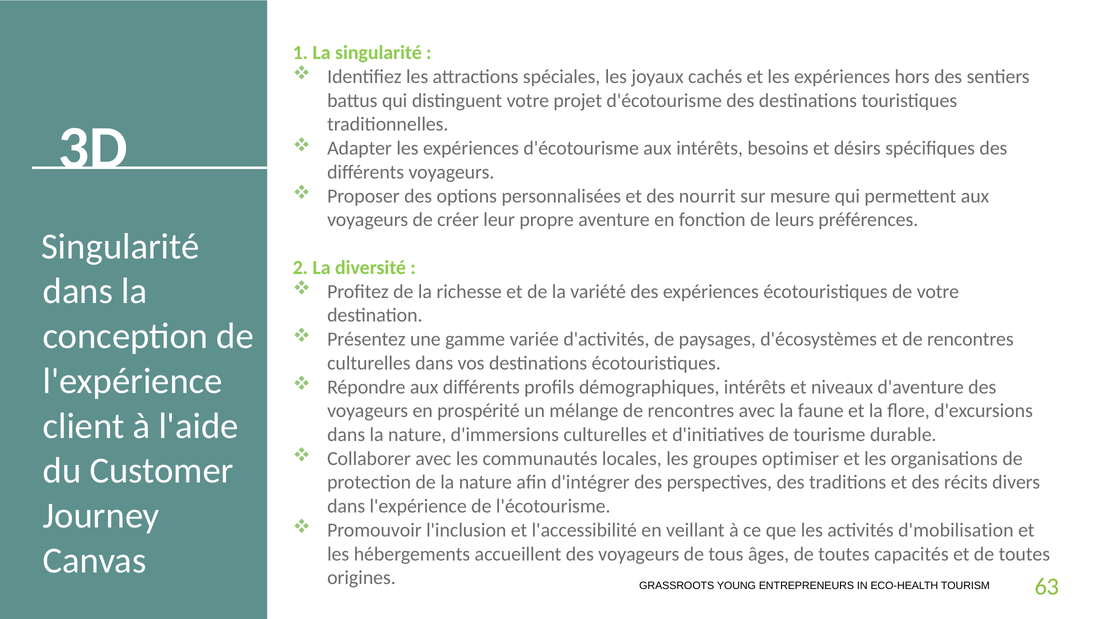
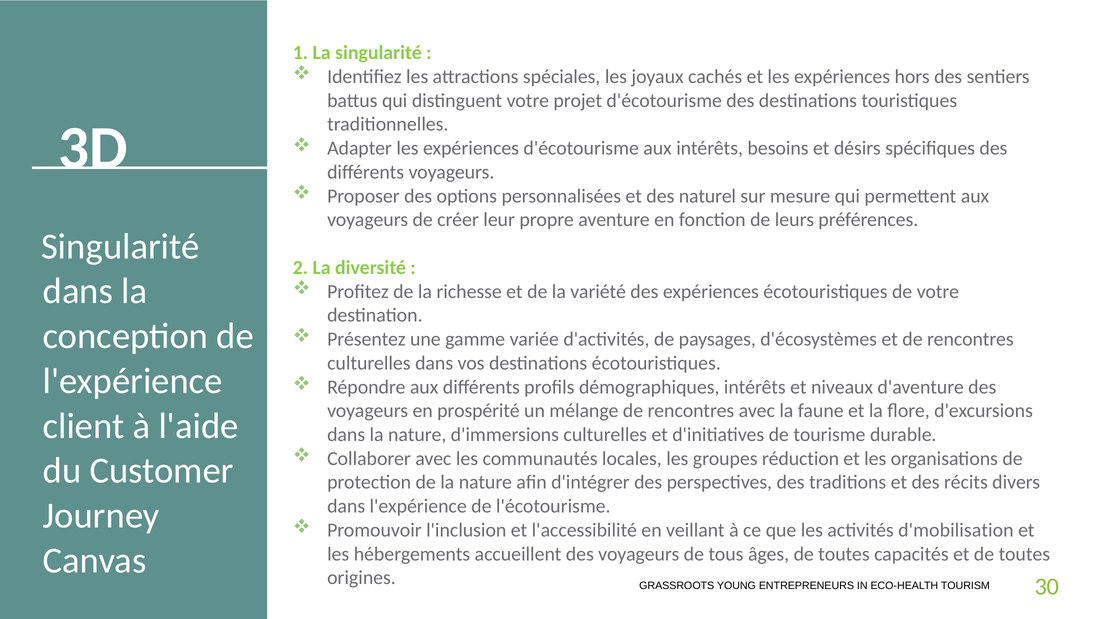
nourrit: nourrit -> naturel
optimiser: optimiser -> réduction
63: 63 -> 30
